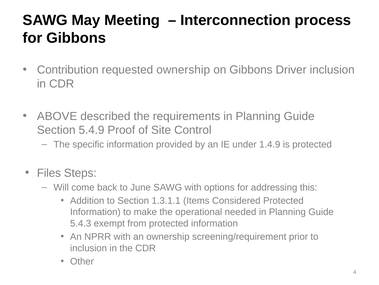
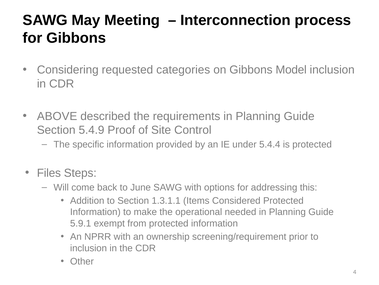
Contribution: Contribution -> Considering
requested ownership: ownership -> categories
Driver: Driver -> Model
1.4.9: 1.4.9 -> 5.4.4
5.4.3: 5.4.3 -> 5.9.1
